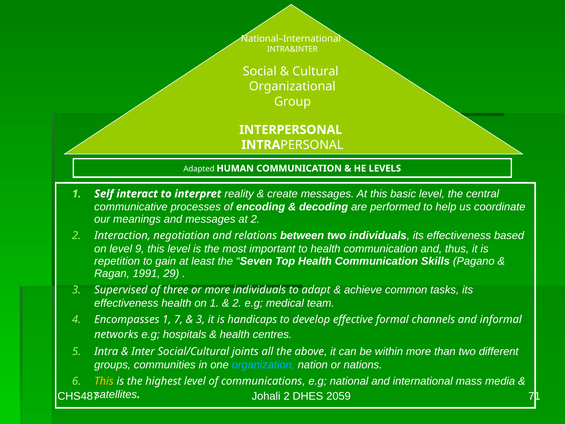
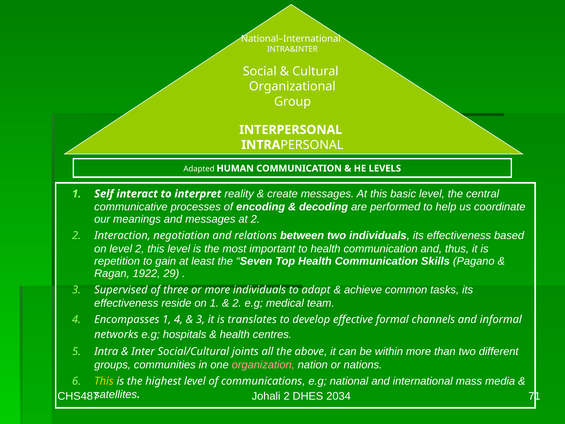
level 9: 9 -> 2
1991: 1991 -> 1922
effectiveness health: health -> reside
1 7: 7 -> 4
handicaps: handicaps -> translates
organization colour: light blue -> pink
2059: 2059 -> 2034
